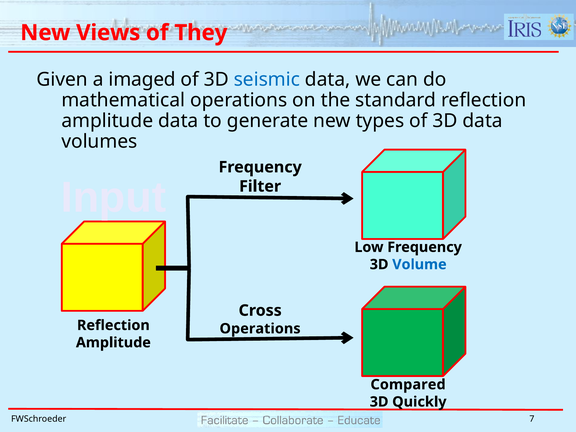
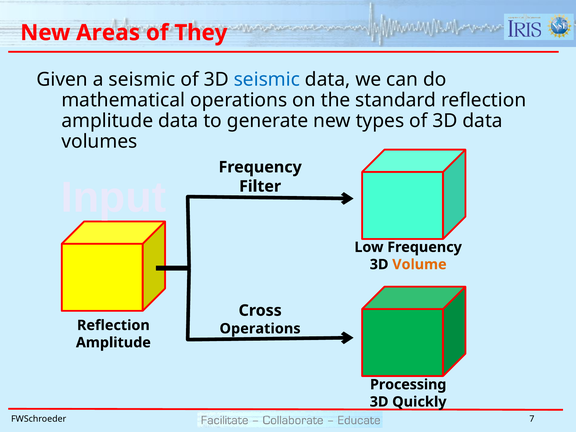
Views: Views -> Areas
a imaged: imaged -> seismic
Volume colour: blue -> orange
Compared: Compared -> Processing
